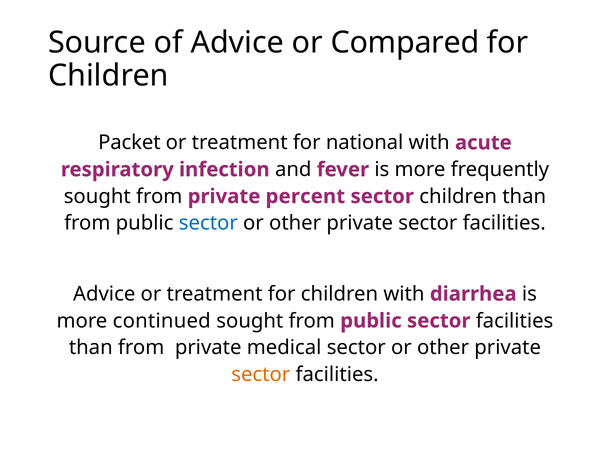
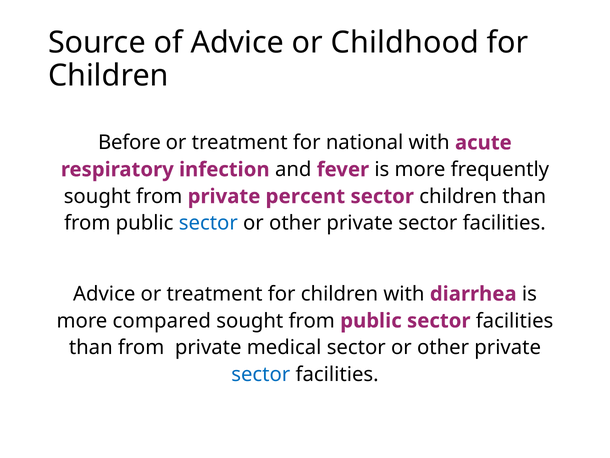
Compared: Compared -> Childhood
Packet: Packet -> Before
continued: continued -> compared
sector at (261, 374) colour: orange -> blue
